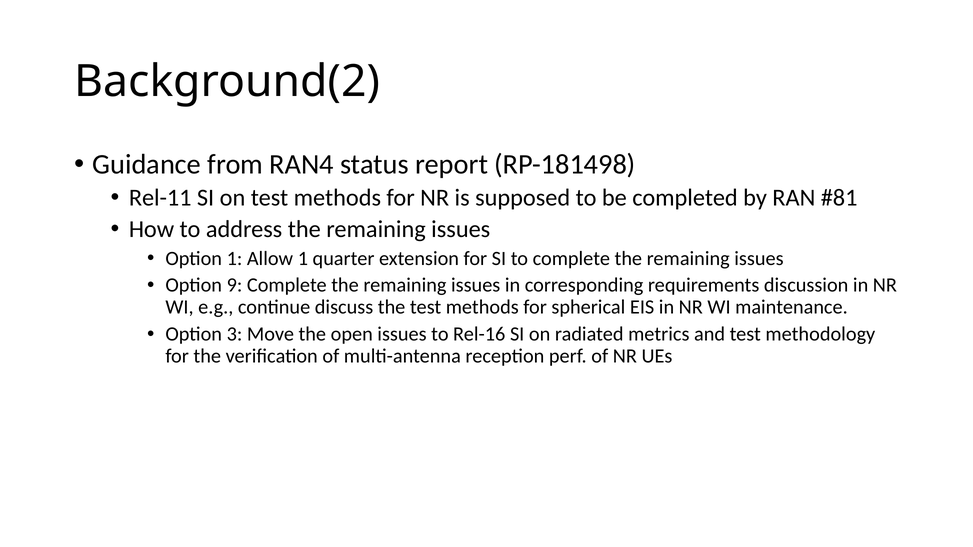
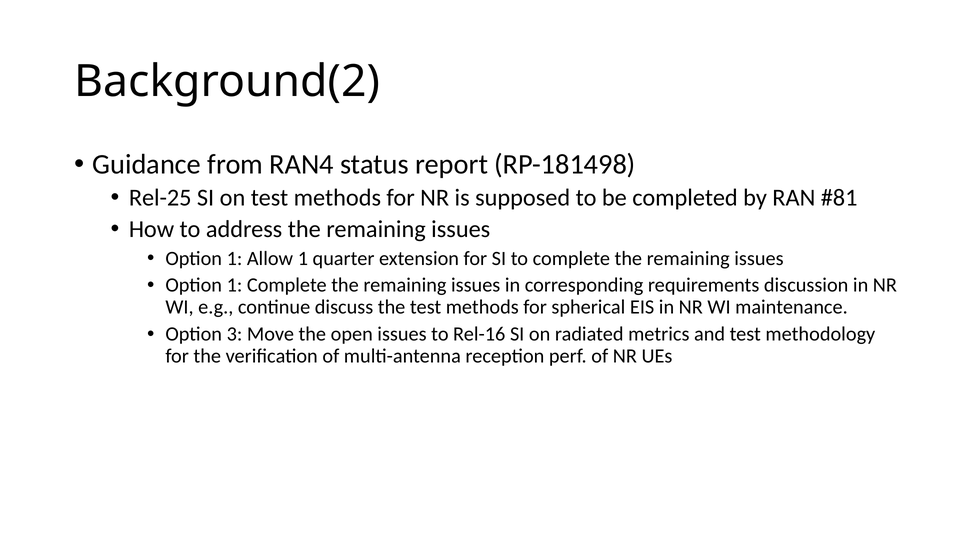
Rel-11: Rel-11 -> Rel-25
9 at (235, 285): 9 -> 1
